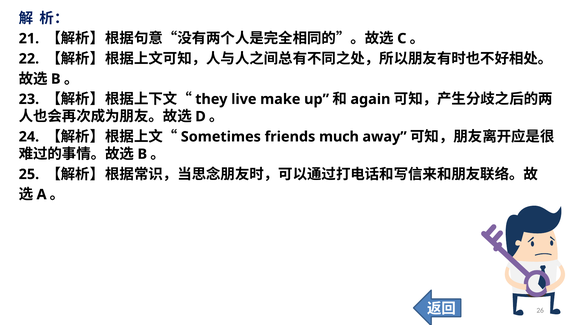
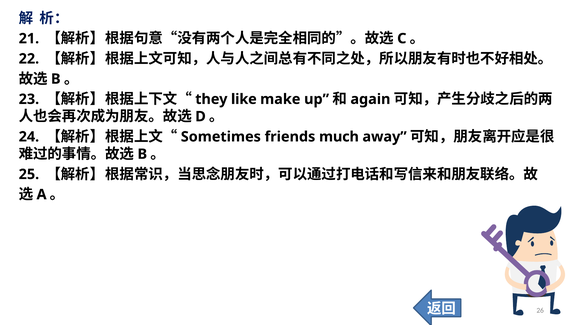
live: live -> like
